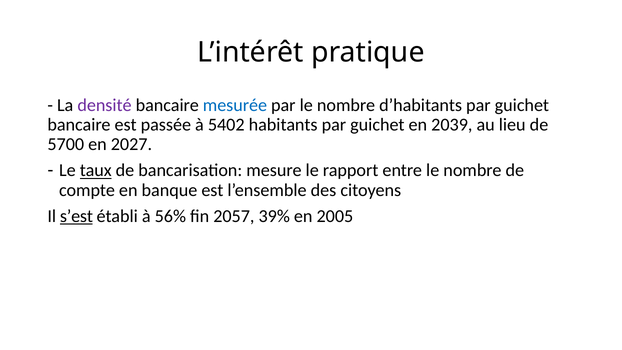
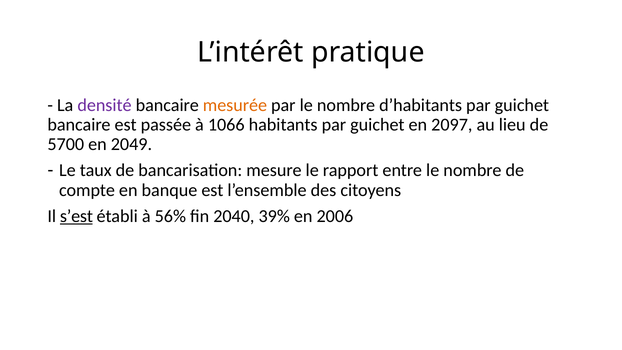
mesurée colour: blue -> orange
5402: 5402 -> 1066
2039: 2039 -> 2097
2027: 2027 -> 2049
taux underline: present -> none
2057: 2057 -> 2040
2005: 2005 -> 2006
